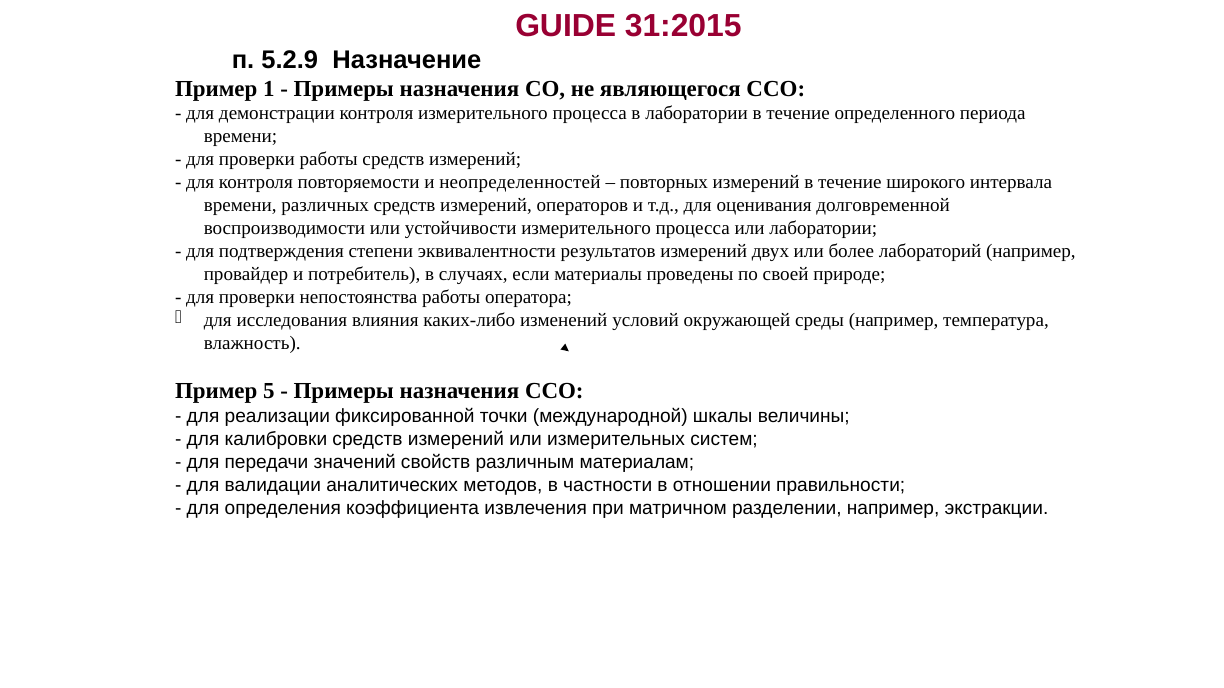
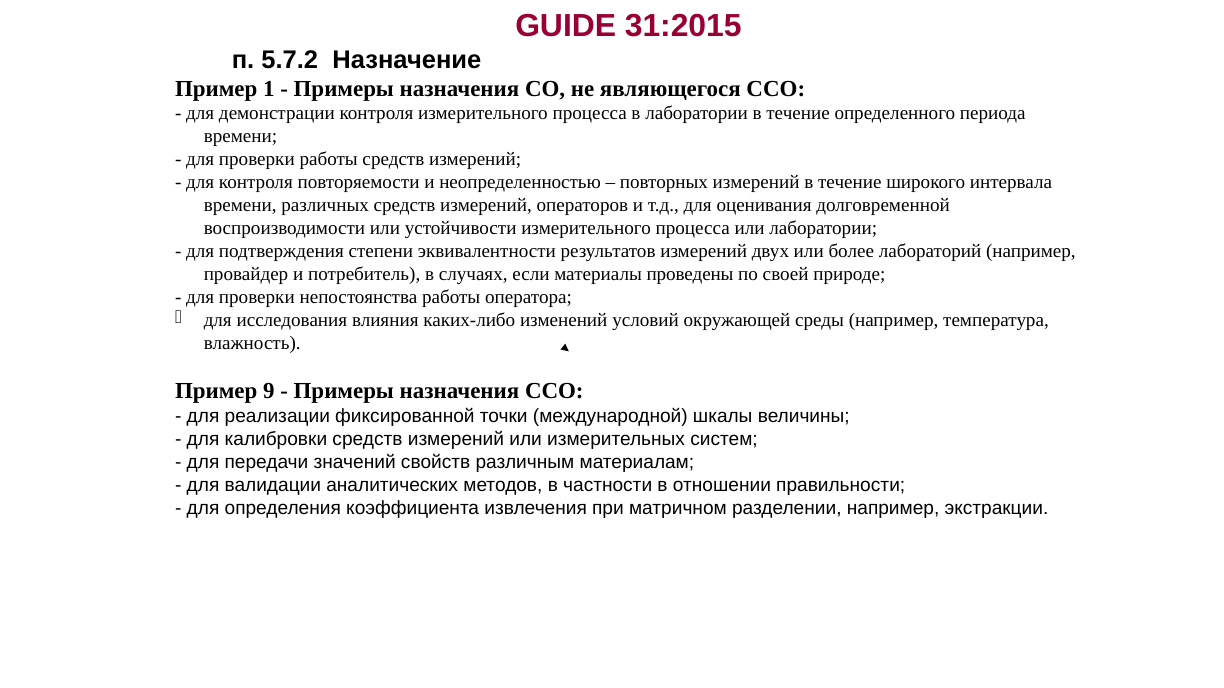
5.2.9: 5.2.9 -> 5.7.2
неопределенностей: неопределенностей -> неопределенностью
5: 5 -> 9
